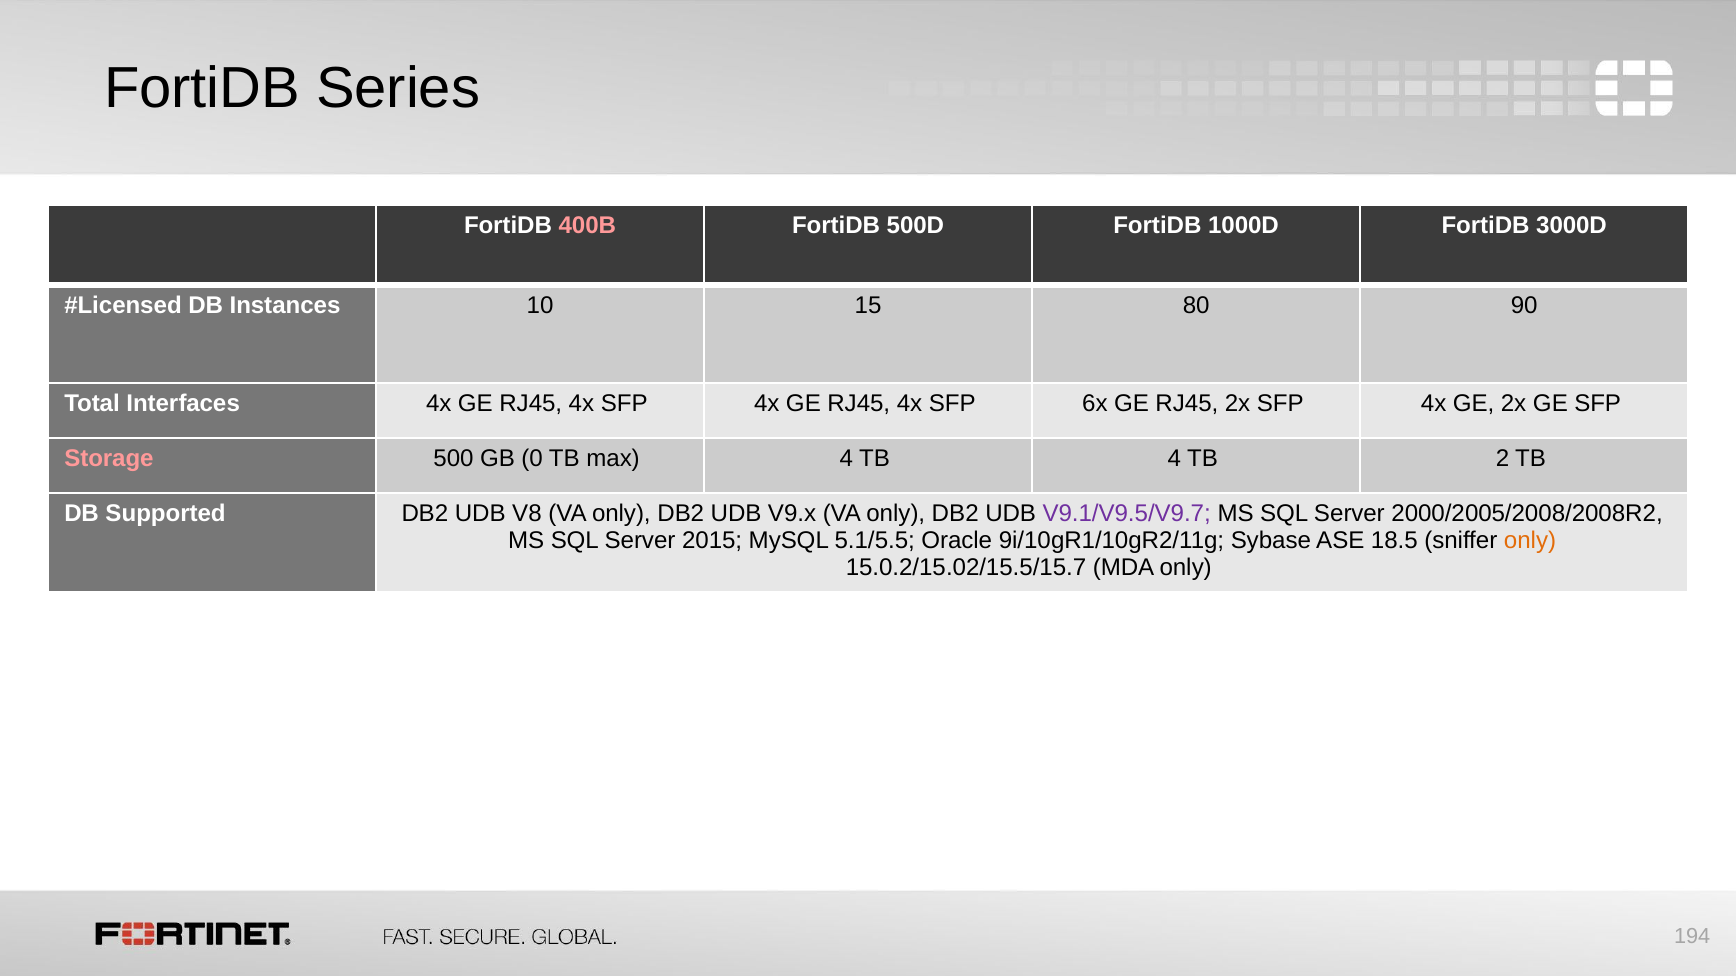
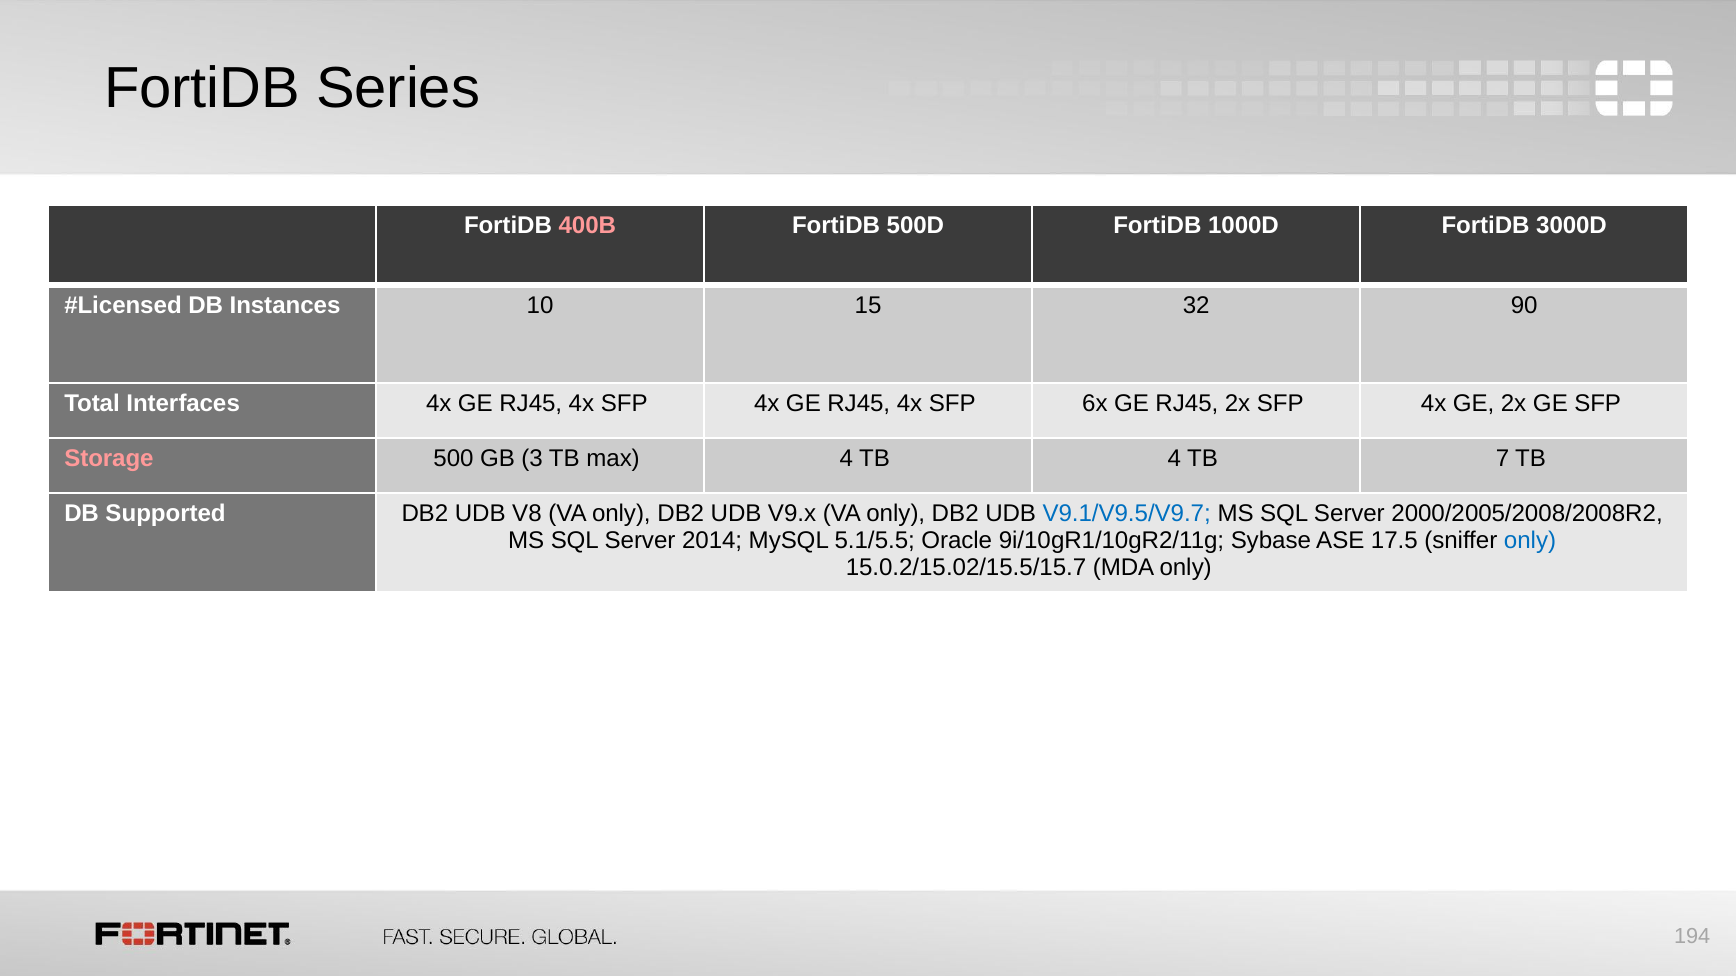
80: 80 -> 32
0: 0 -> 3
2: 2 -> 7
V9.1/V9.5/V9.7 colour: purple -> blue
2015: 2015 -> 2014
18.5: 18.5 -> 17.5
only at (1530, 541) colour: orange -> blue
